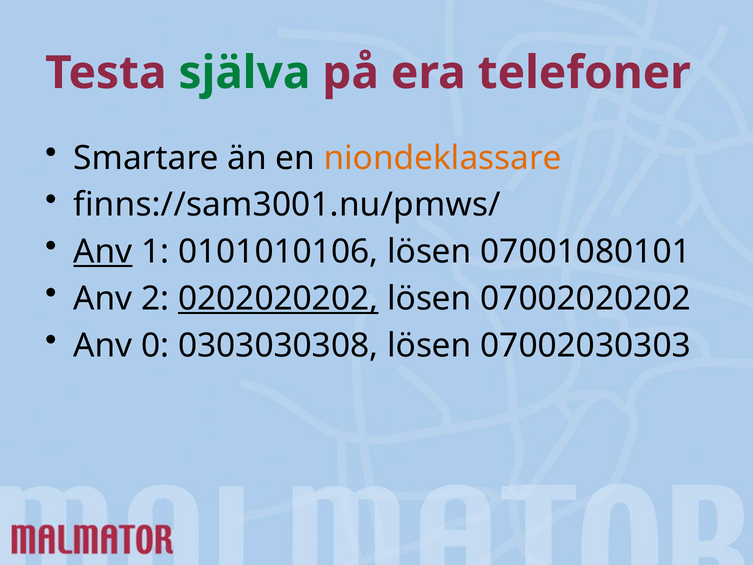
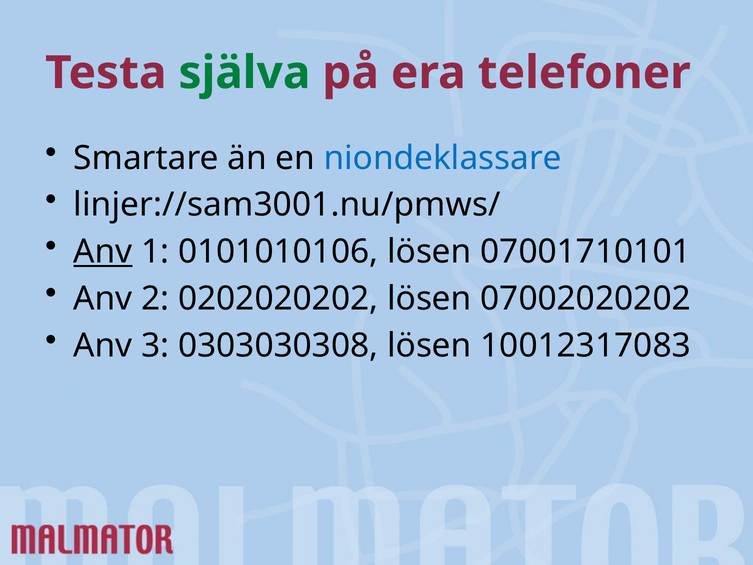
niondeklassare colour: orange -> blue
finns://sam3001.nu/pmws/: finns://sam3001.nu/pmws/ -> linjer://sam3001.nu/pmws/
07001080101: 07001080101 -> 07001710101
0202020202 underline: present -> none
0: 0 -> 3
07002030303: 07002030303 -> 10012317083
